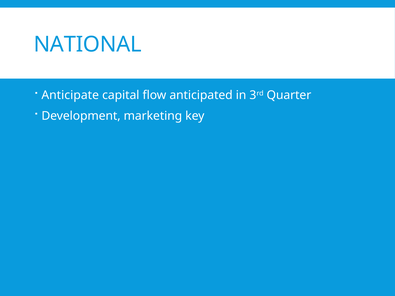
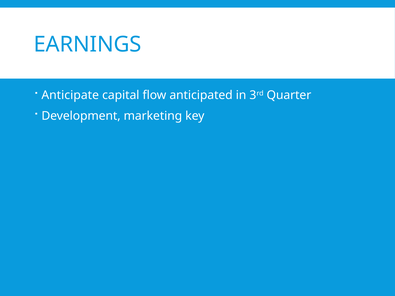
NATIONAL: NATIONAL -> EARNINGS
